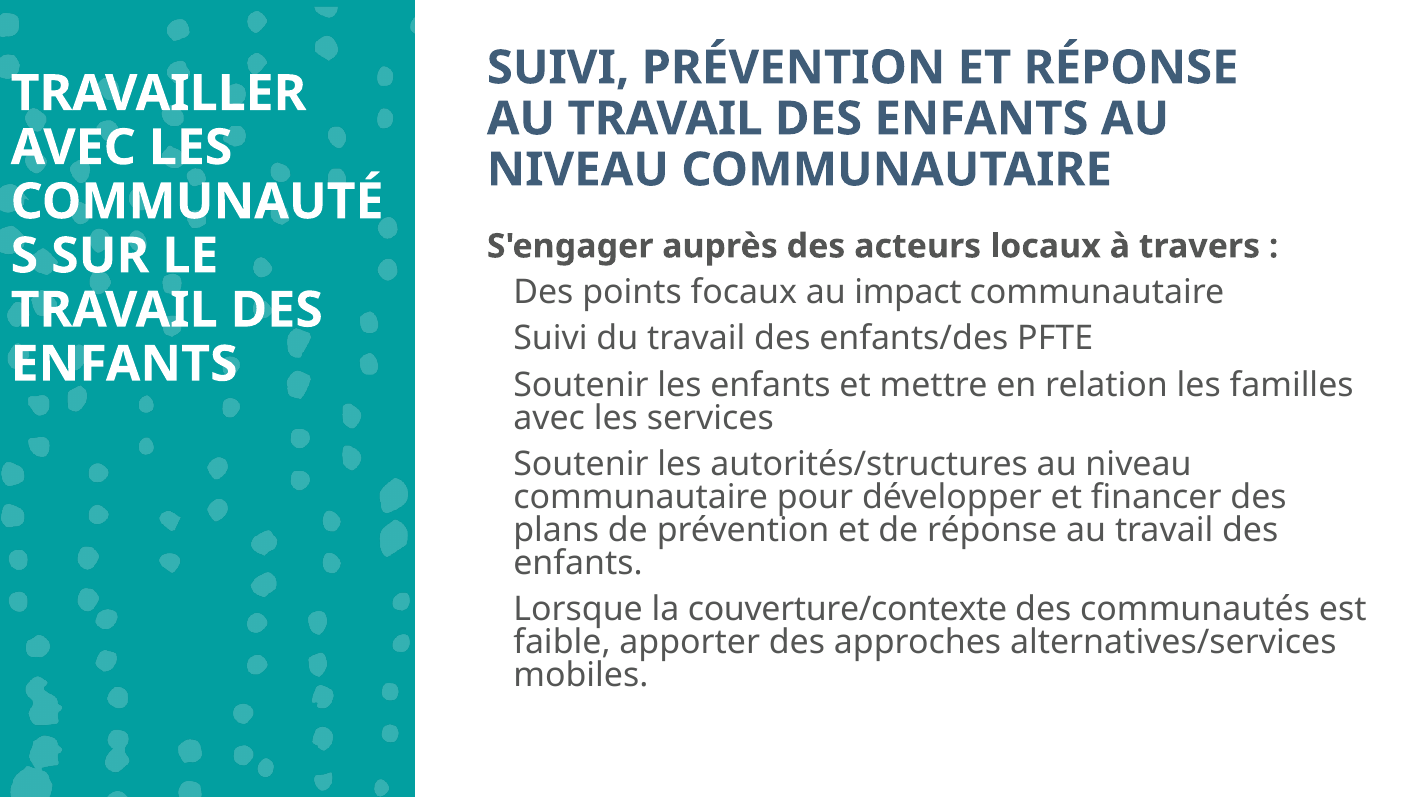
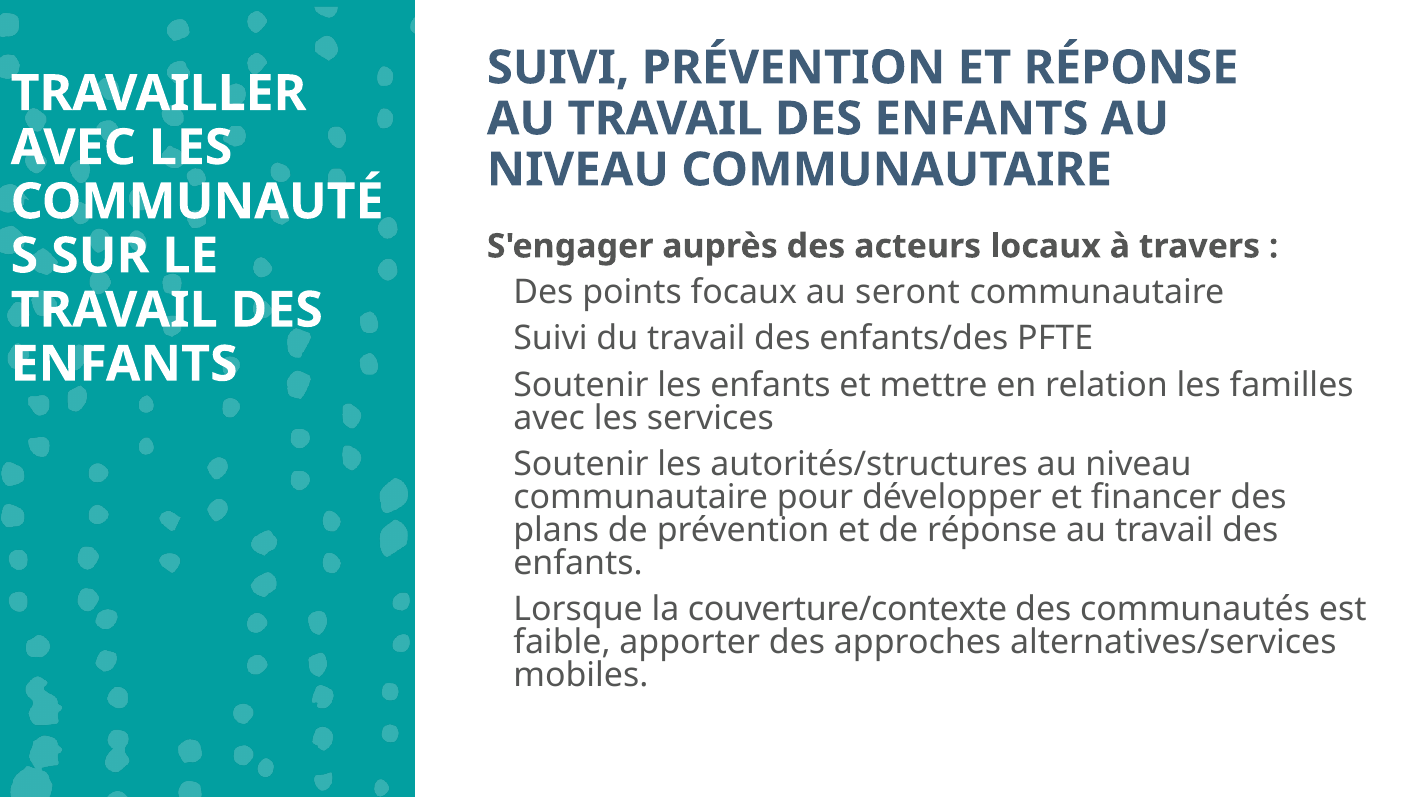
impact: impact -> seront
